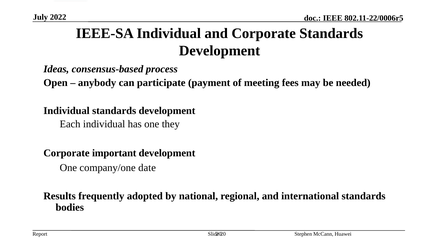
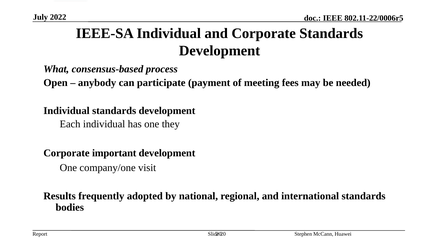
Ideas: Ideas -> What
date: date -> visit
